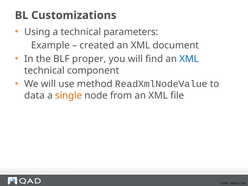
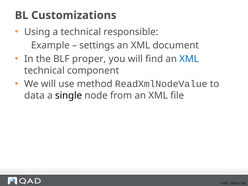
parameters: parameters -> responsible
created: created -> settings
single colour: orange -> black
